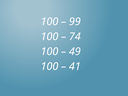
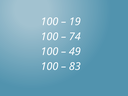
99: 99 -> 19
41: 41 -> 83
